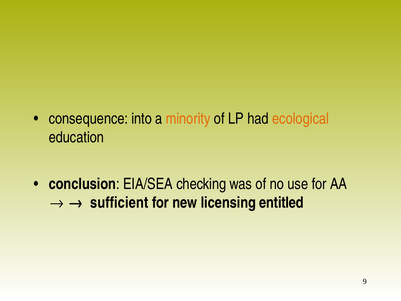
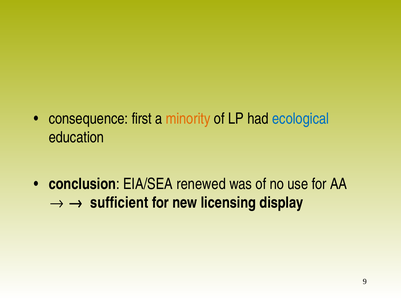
into: into -> first
ecological colour: orange -> blue
checking: checking -> renewed
entitled: entitled -> display
